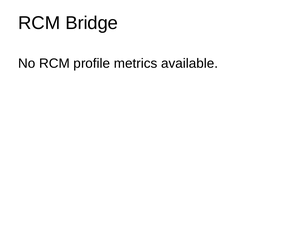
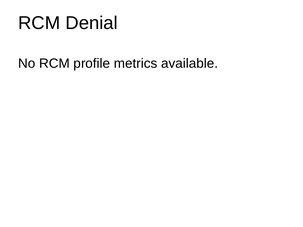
Bridge: Bridge -> Denial
